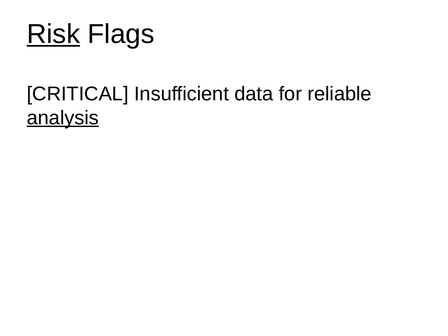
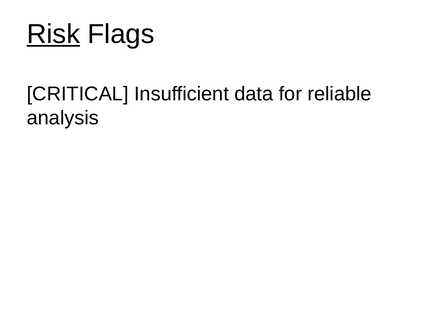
analysis underline: present -> none
